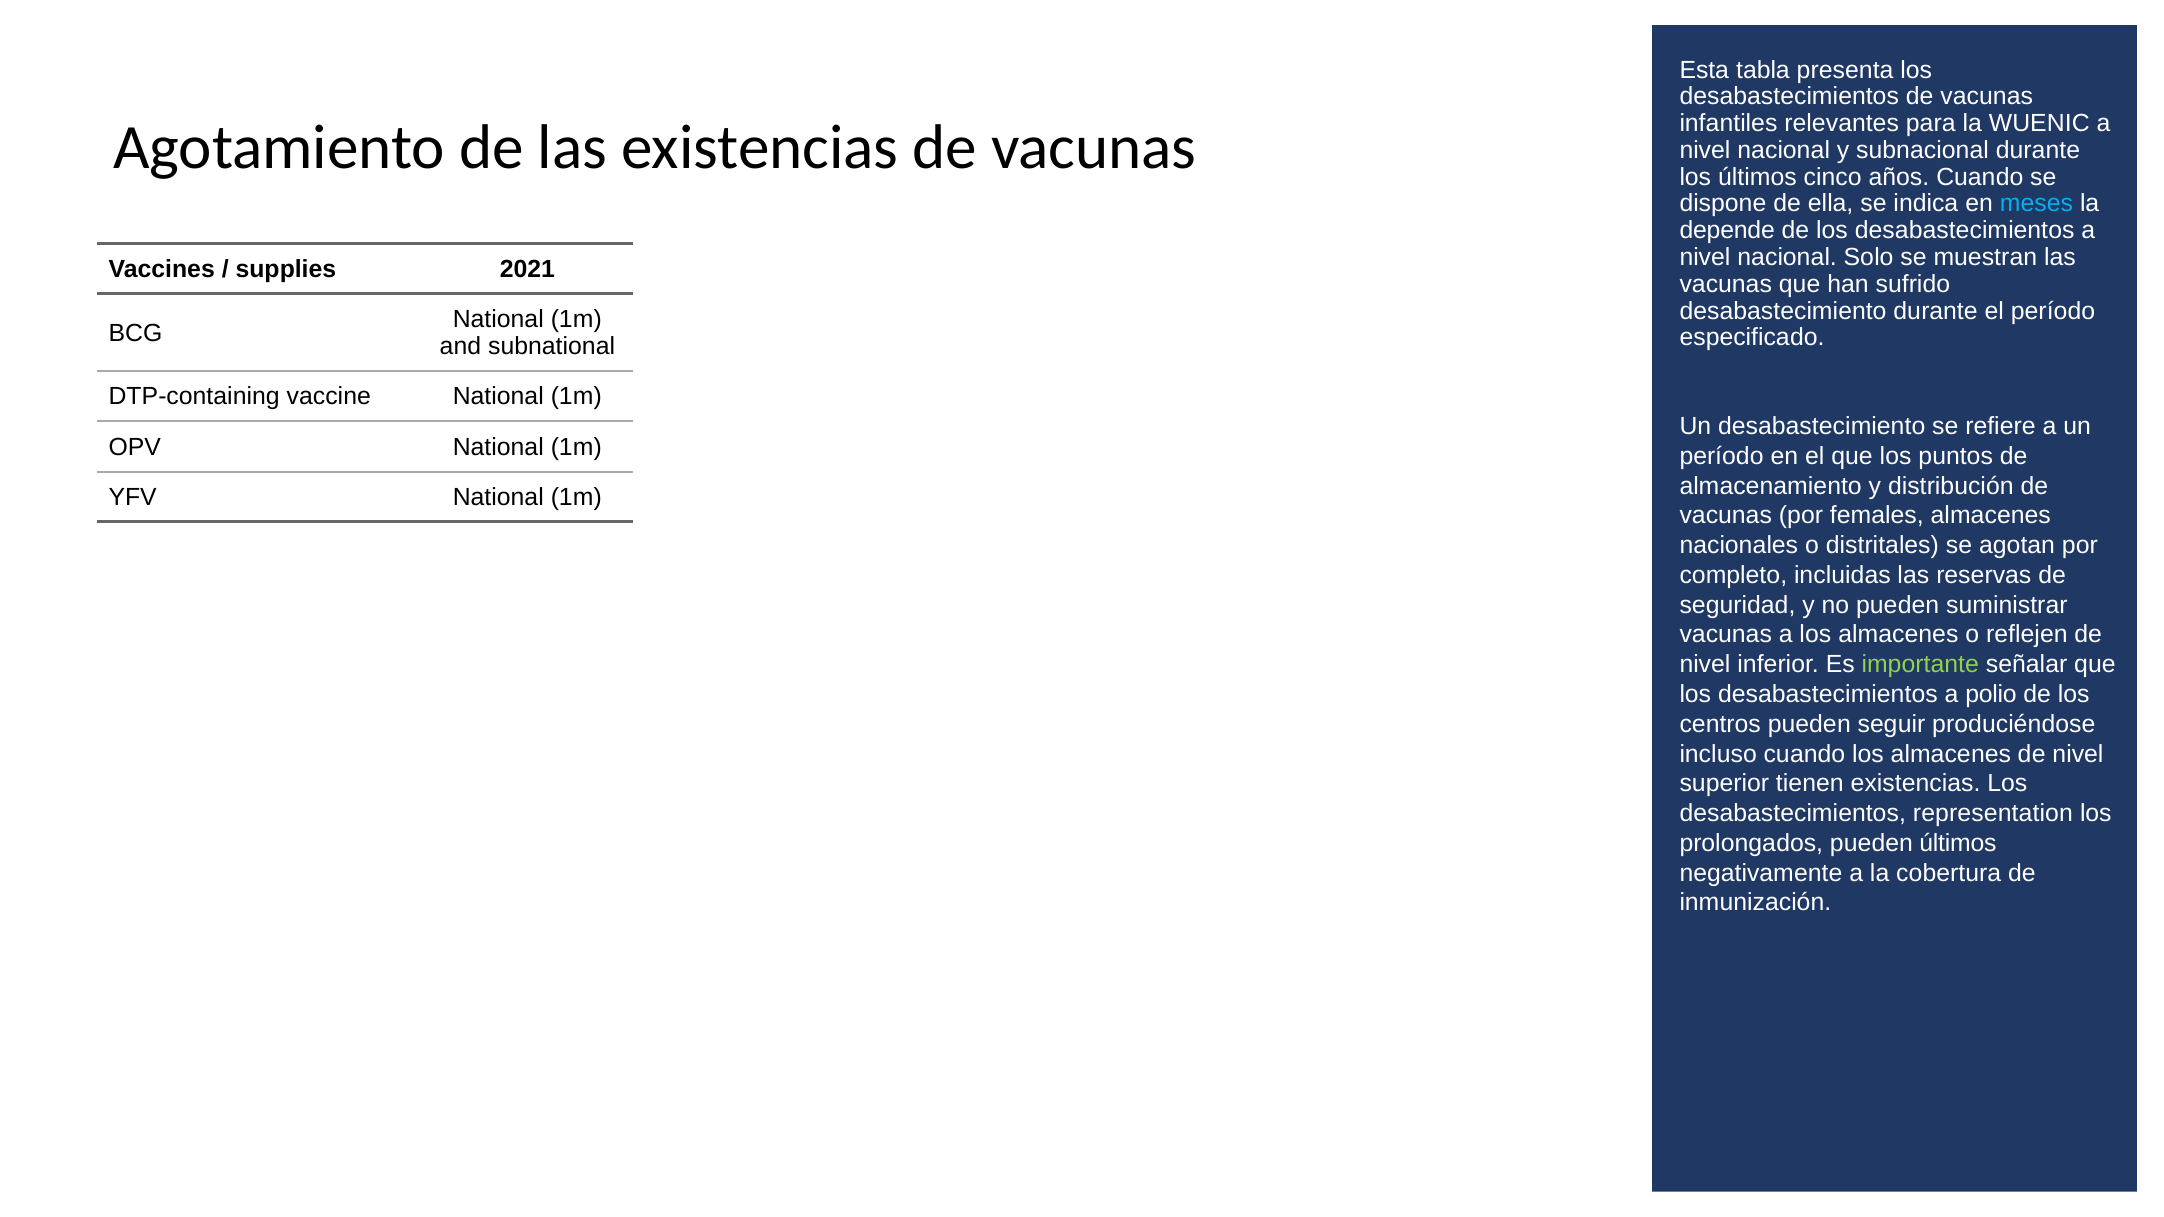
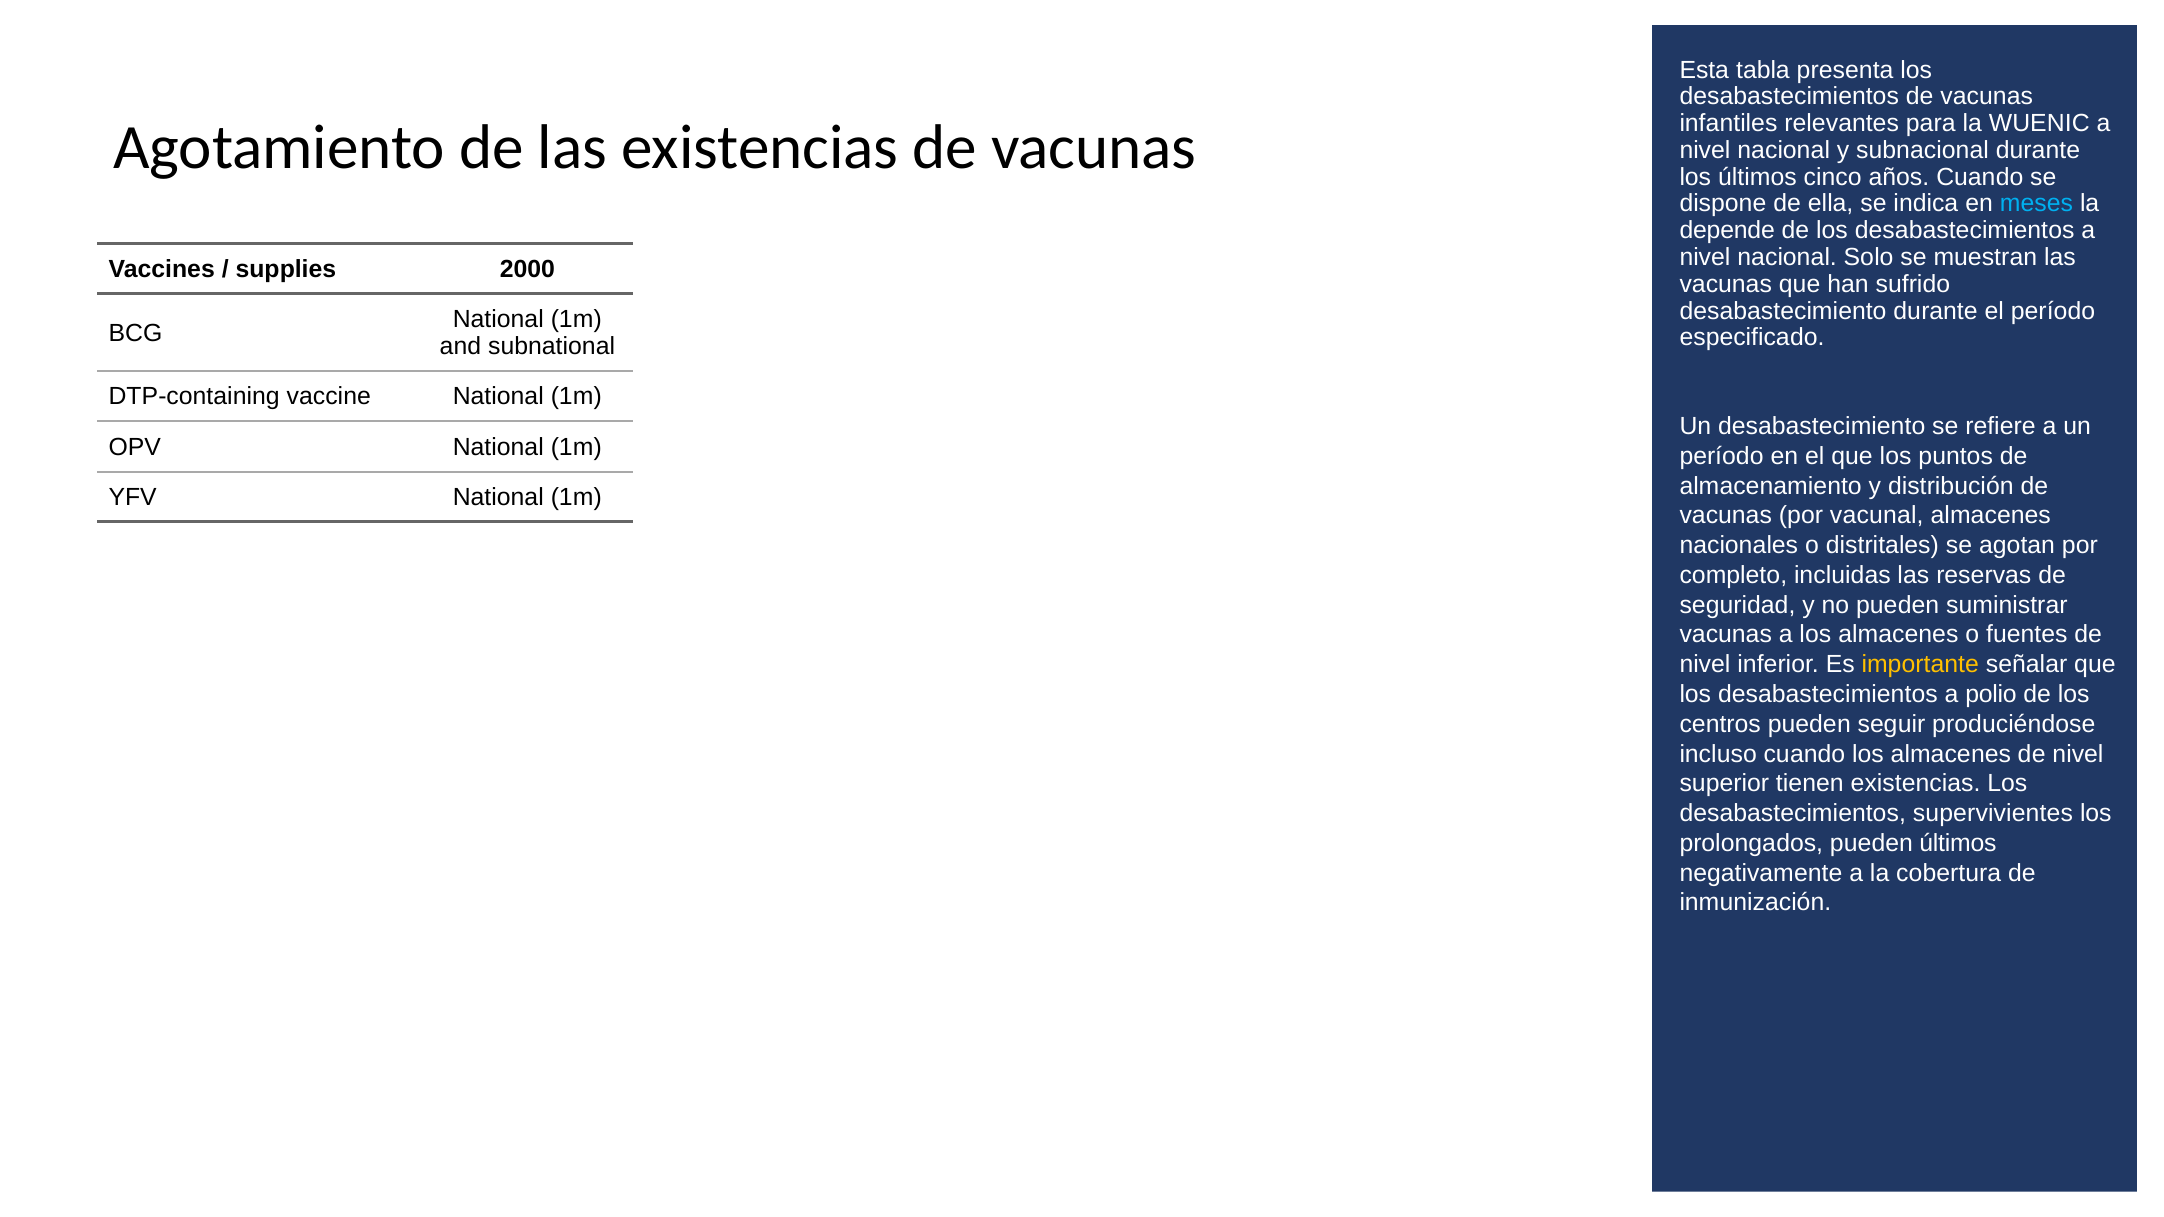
2021: 2021 -> 2000
females: females -> vacunal
reflejen: reflejen -> fuentes
importante colour: light green -> yellow
representation: representation -> supervivientes
